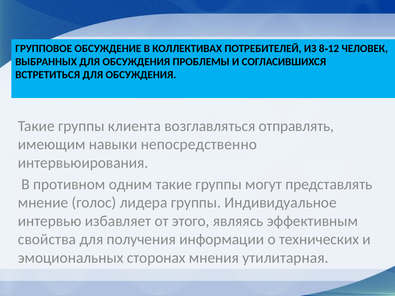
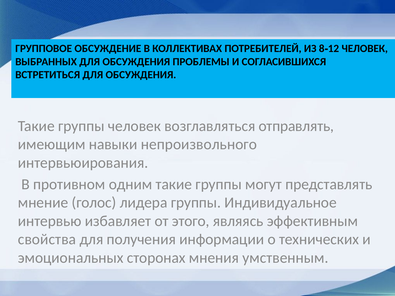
группы клиента: клиента -> человек
непосредственно: непосредственно -> непроизвольного
утилитарная: утилитарная -> умственным
